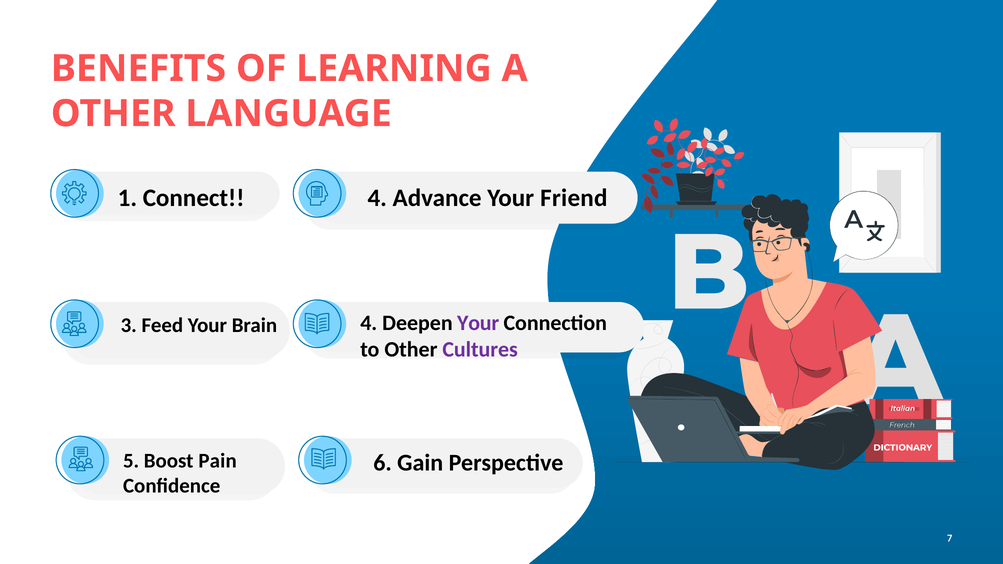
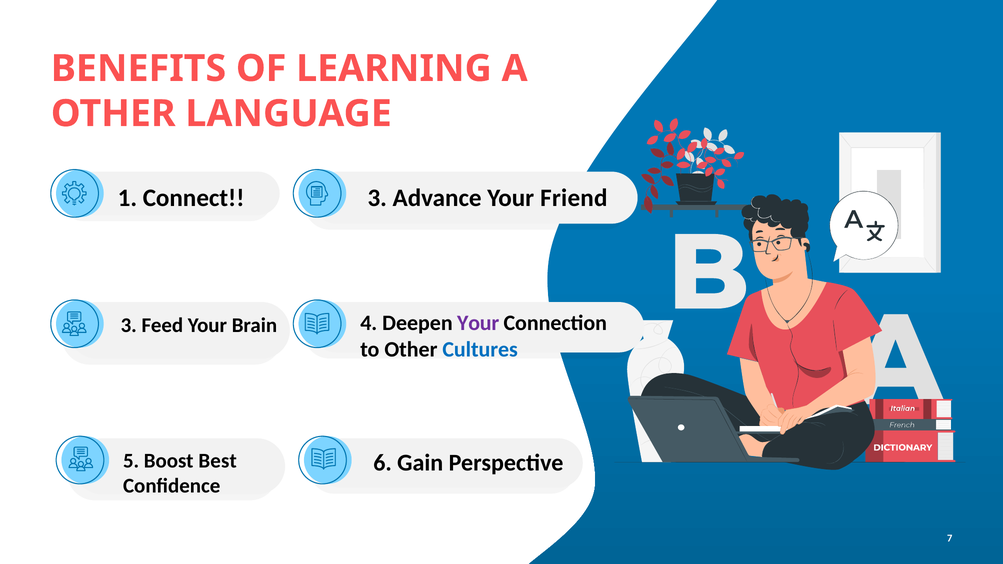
Connect 4: 4 -> 3
Cultures colour: purple -> blue
Pain: Pain -> Best
